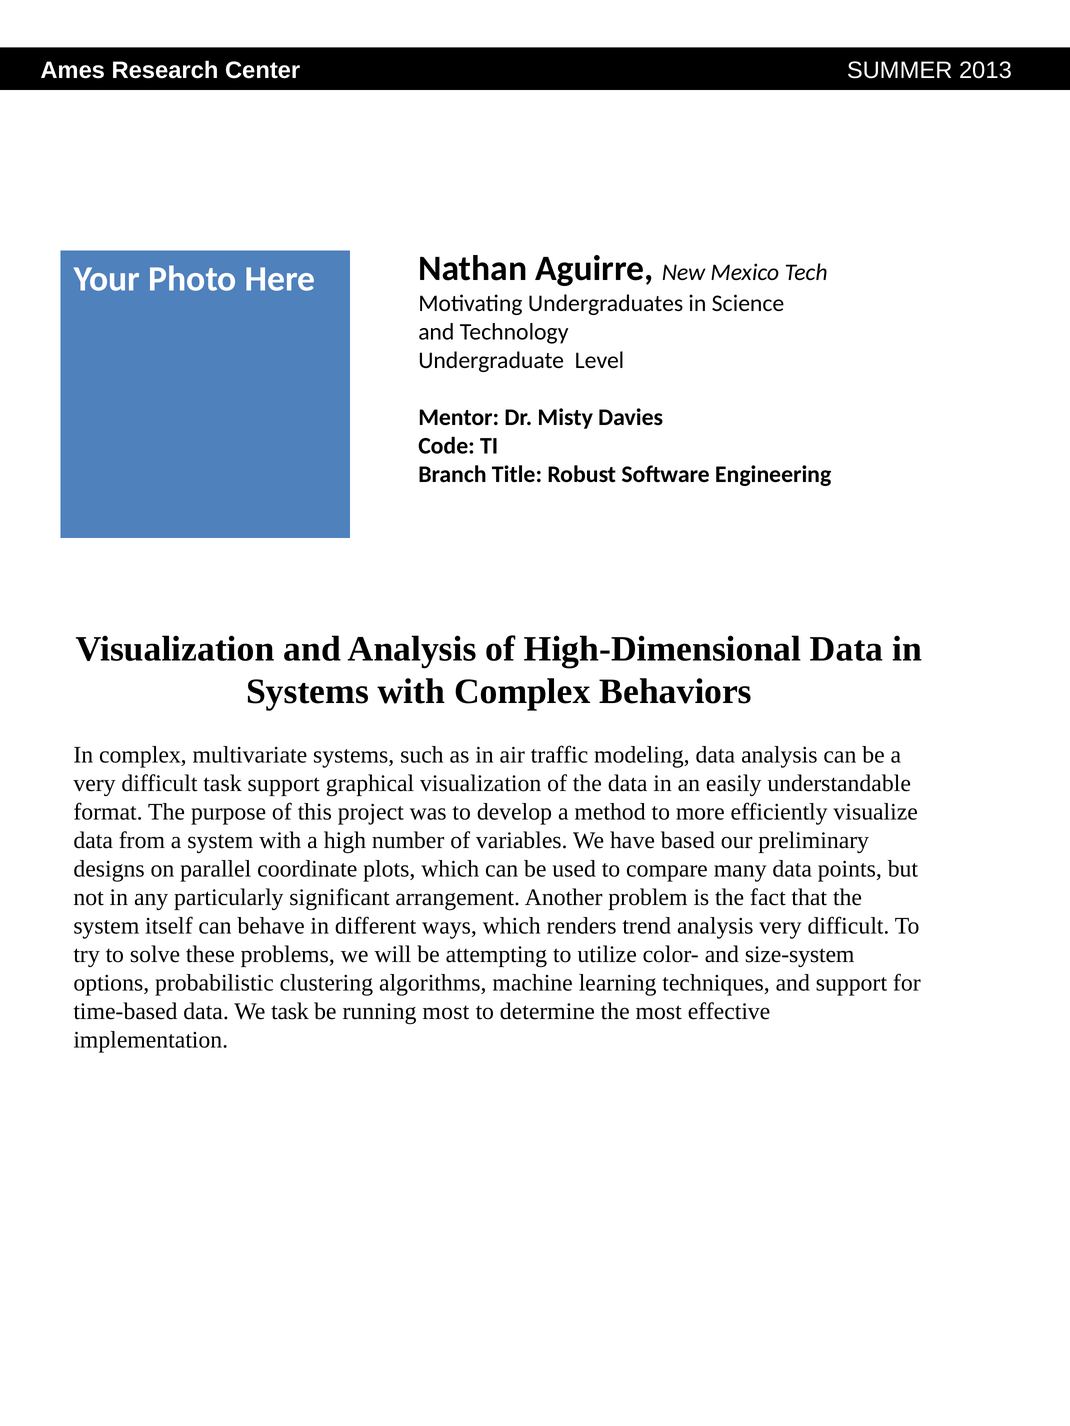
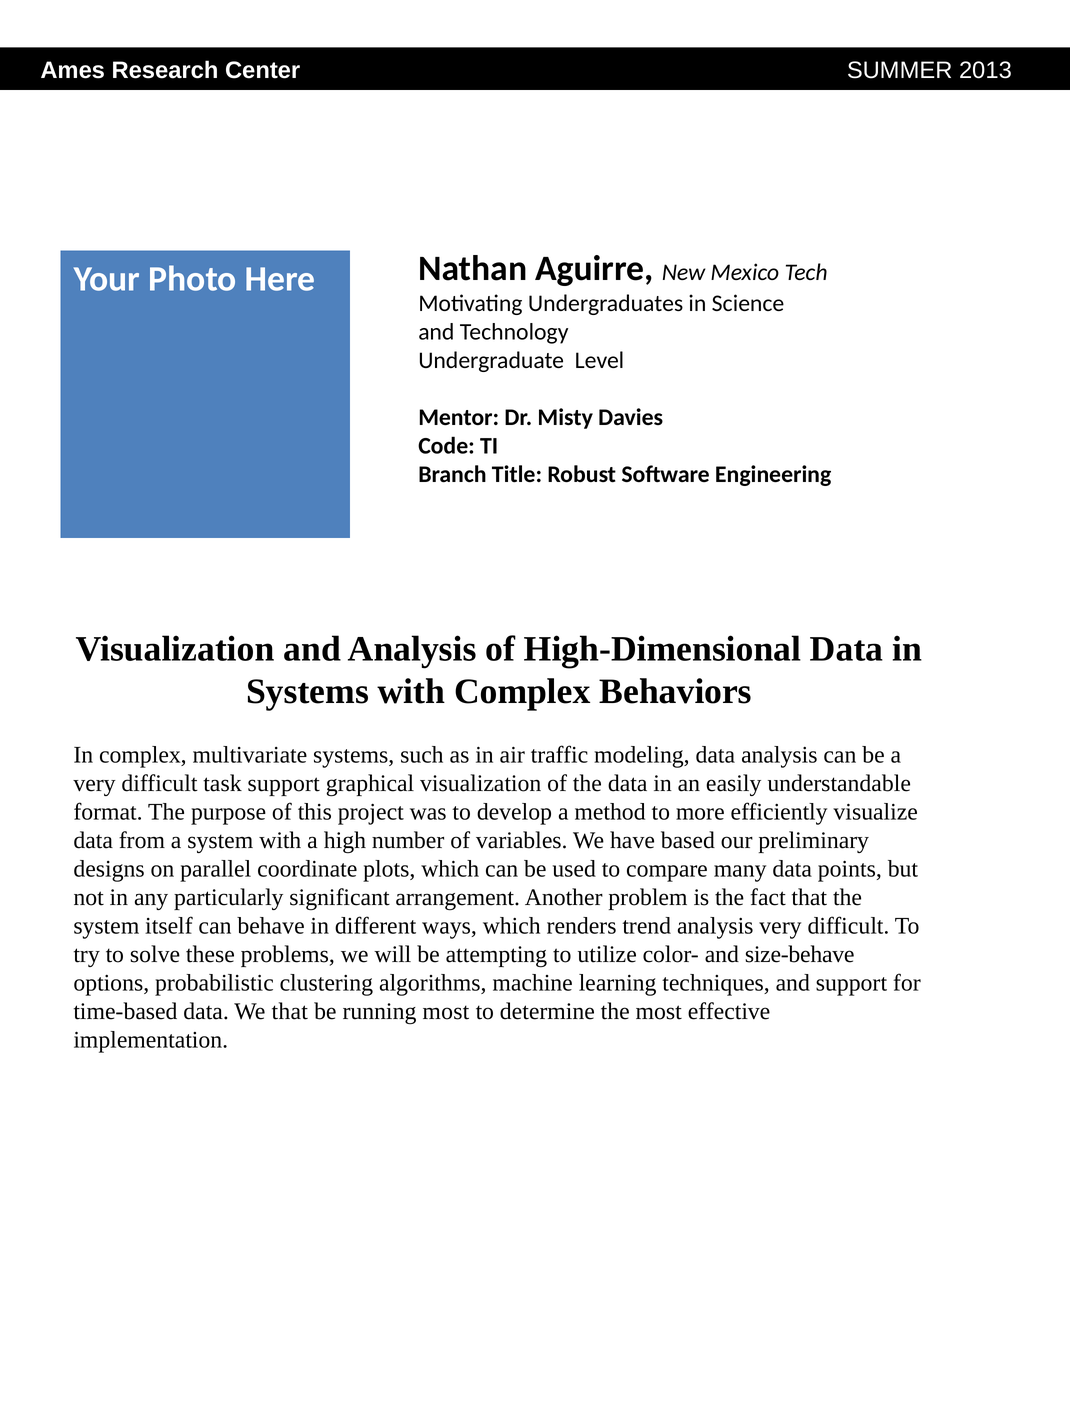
size-system: size-system -> size-behave
We task: task -> that
